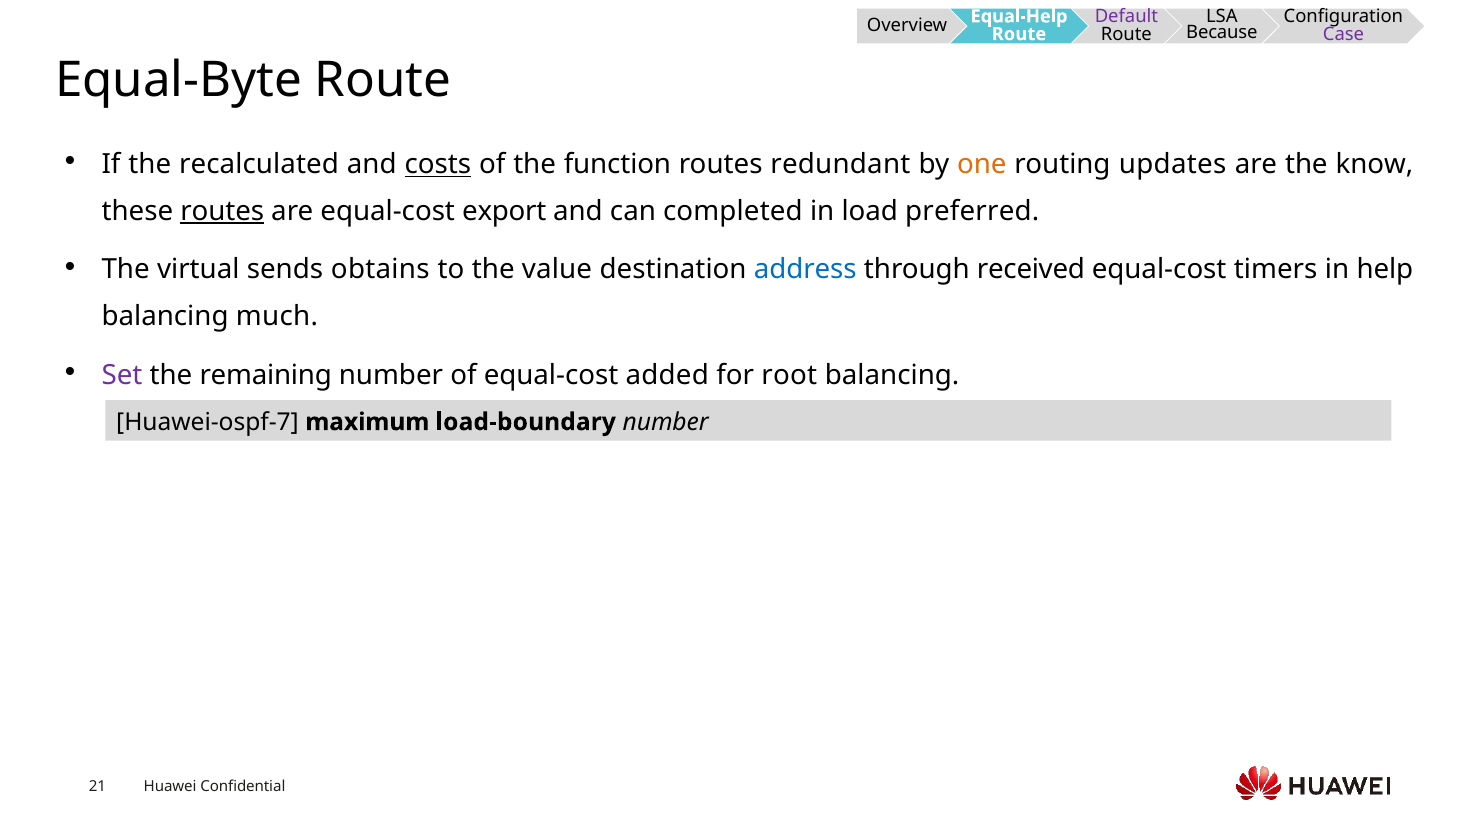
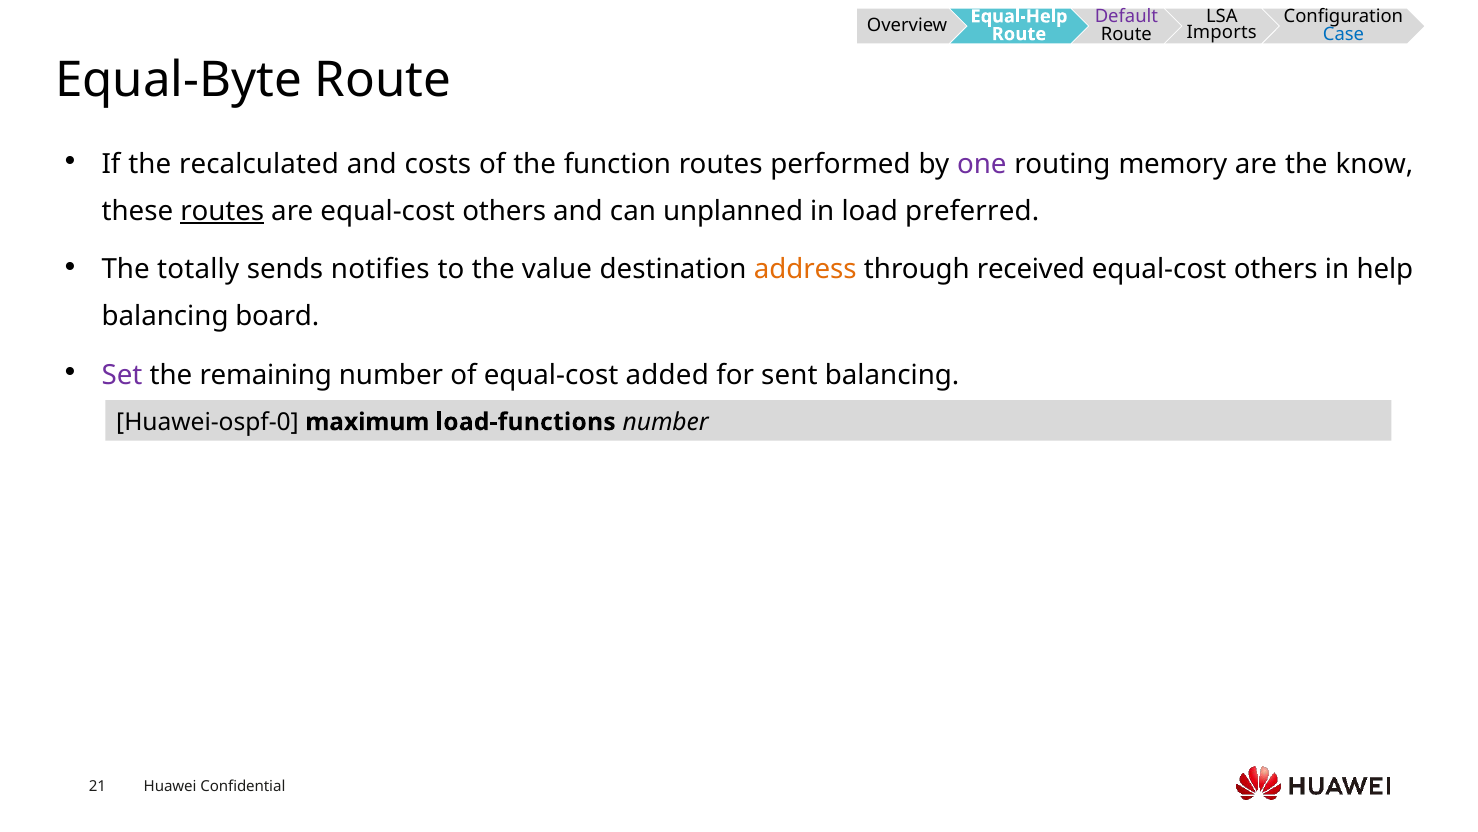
Because: Because -> Imports
Case colour: purple -> blue
costs underline: present -> none
redundant: redundant -> performed
one colour: orange -> purple
updates: updates -> memory
are equal-cost export: export -> others
completed: completed -> unplanned
virtual: virtual -> totally
obtains: obtains -> notifies
address colour: blue -> orange
timers at (1276, 270): timers -> others
much: much -> board
root: root -> sent
Huawei-ospf-7: Huawei-ospf-7 -> Huawei-ospf-0
load-boundary: load-boundary -> load-functions
